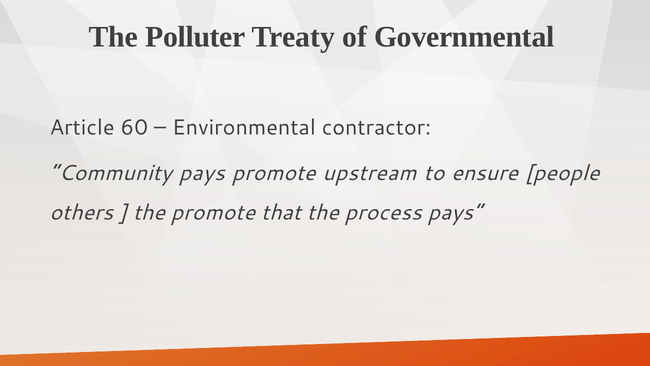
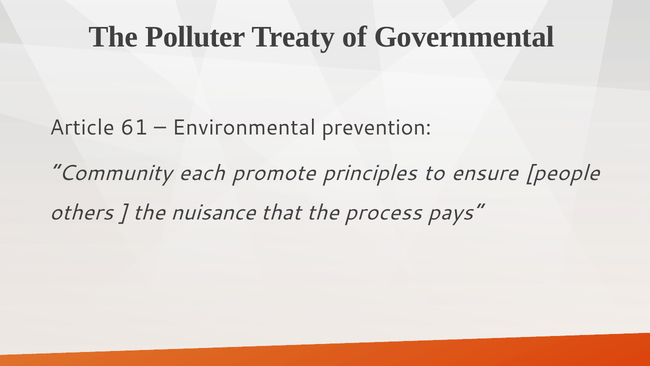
60: 60 -> 61
contractor: contractor -> prevention
Community pays: pays -> each
upstream: upstream -> principles
the promote: promote -> nuisance
